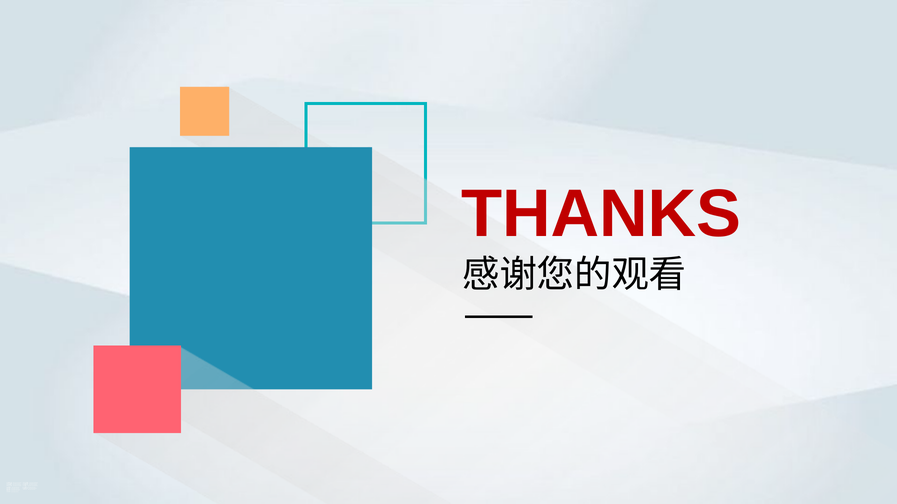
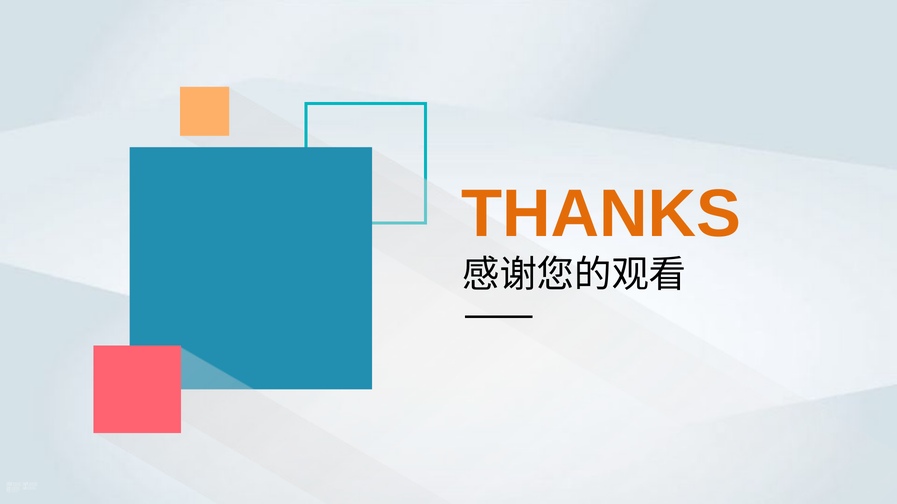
THANKS colour: red -> orange
